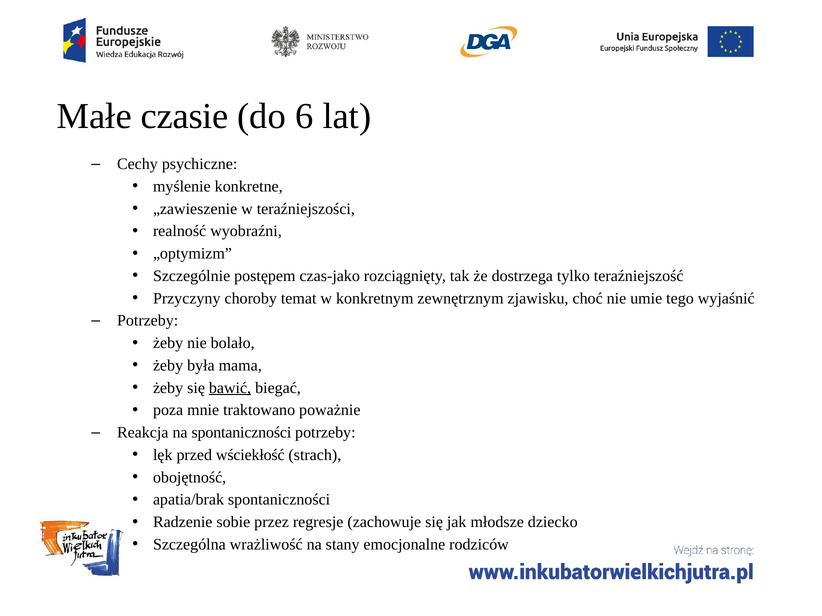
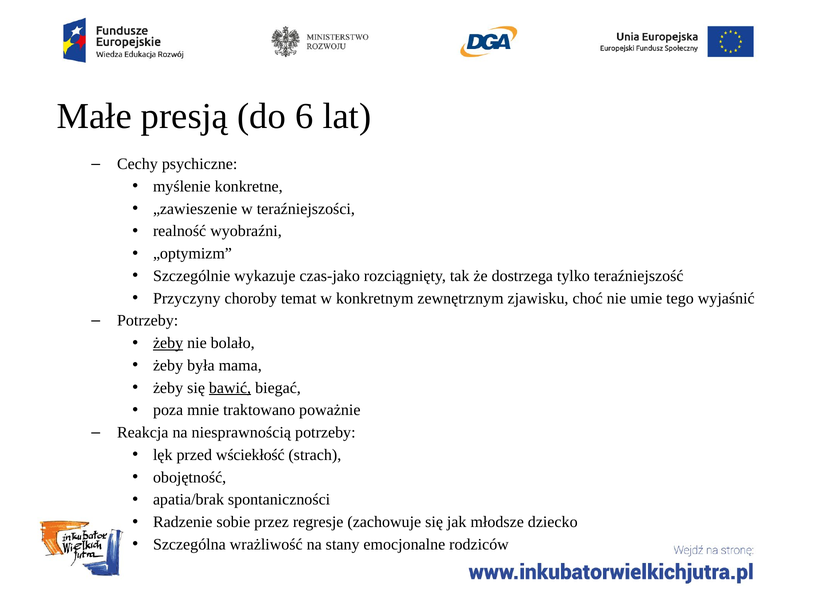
czasie: czasie -> presją
postępem: postępem -> wykazuje
żeby at (168, 343) underline: none -> present
na spontaniczności: spontaniczności -> niesprawnością
